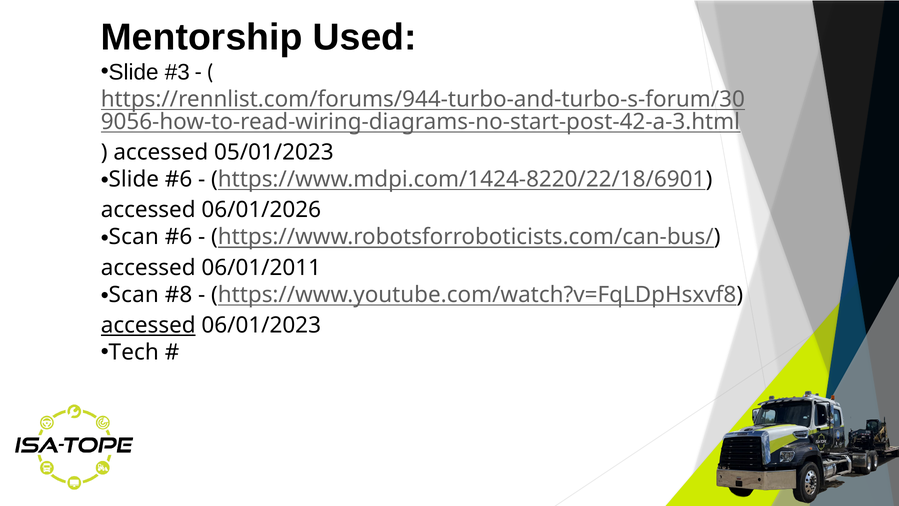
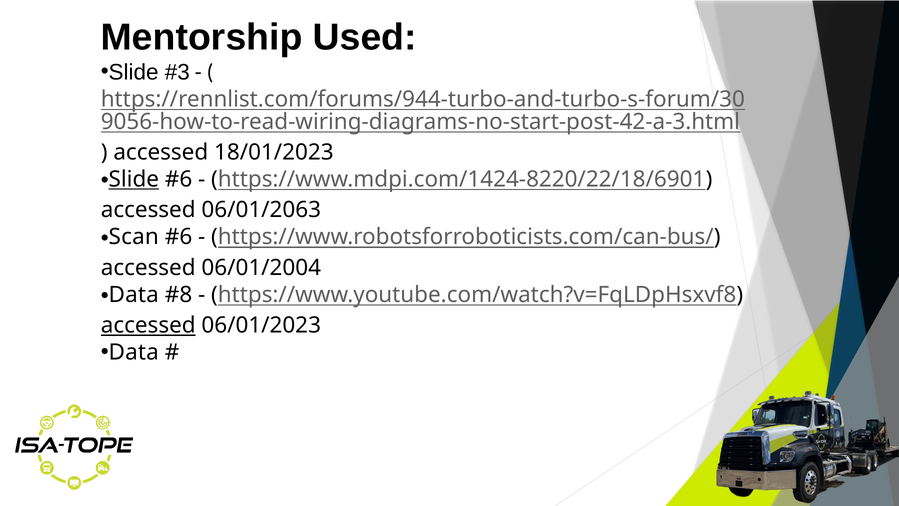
05/01/2023: 05/01/2023 -> 18/01/2023
Slide at (134, 179) underline: none -> present
06/01/2026: 06/01/2026 -> 06/01/2063
06/01/2011: 06/01/2011 -> 06/01/2004
Scan at (134, 295): Scan -> Data
Tech at (134, 352): Tech -> Data
